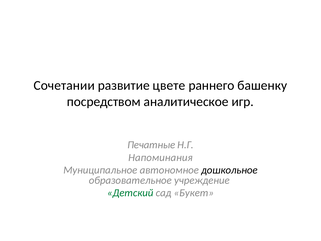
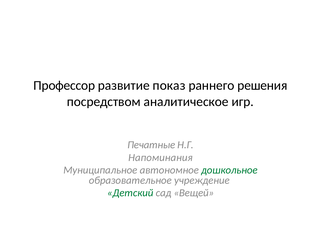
Сочетании: Сочетании -> Профессор
цвете: цвете -> показ
башенку: башенку -> решения
дошкольное colour: black -> green
Букет: Букет -> Вещей
